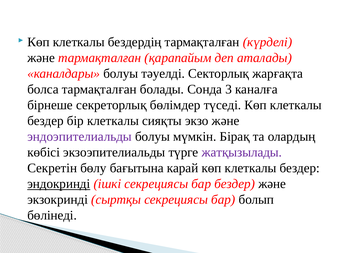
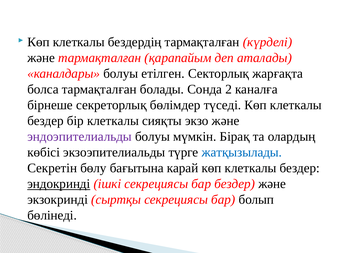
тәуелді: тәуелді -> етілген
3: 3 -> 2
жатқызылады colour: purple -> blue
